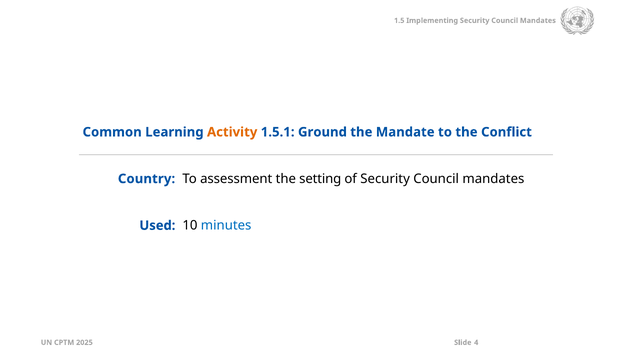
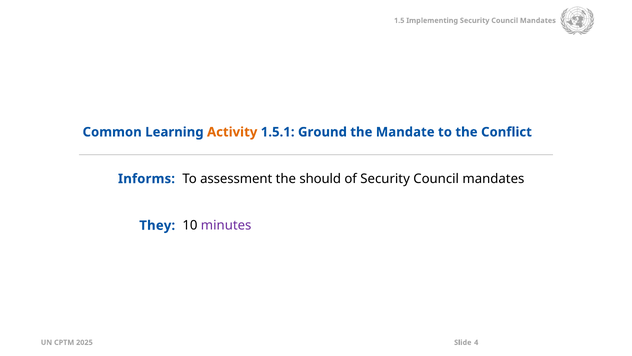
Country: Country -> Informs
setting: setting -> should
Used: Used -> They
minutes colour: blue -> purple
